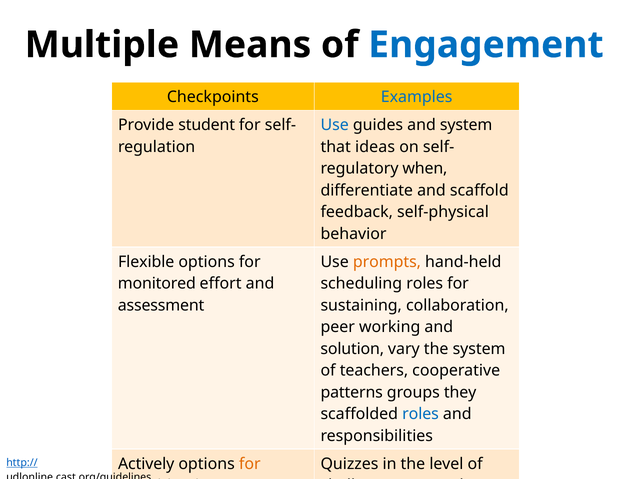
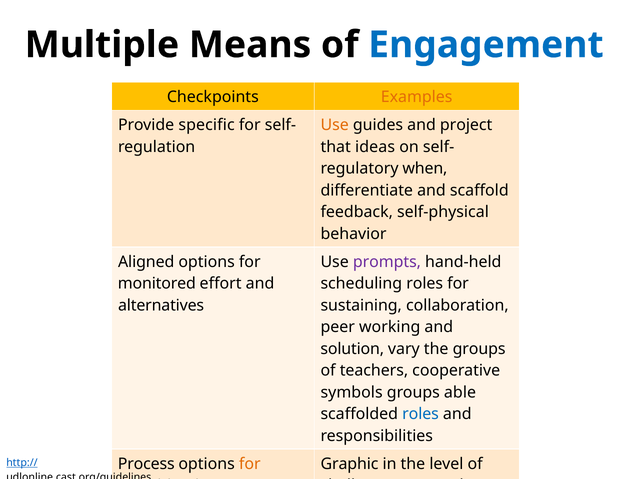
Examples colour: blue -> orange
student: student -> specific
Use at (335, 125) colour: blue -> orange
and system: system -> project
Flexible: Flexible -> Aligned
prompts colour: orange -> purple
assessment: assessment -> alternatives
the system: system -> groups
patterns: patterns -> symbols
they: they -> able
Actively: Actively -> Process
Quizzes at (349, 463): Quizzes -> Graphic
